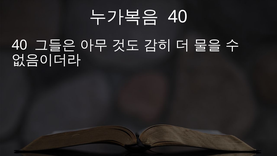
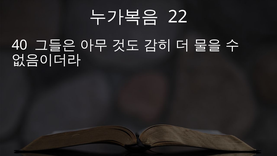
40 at (178, 17): 40 -> 22
